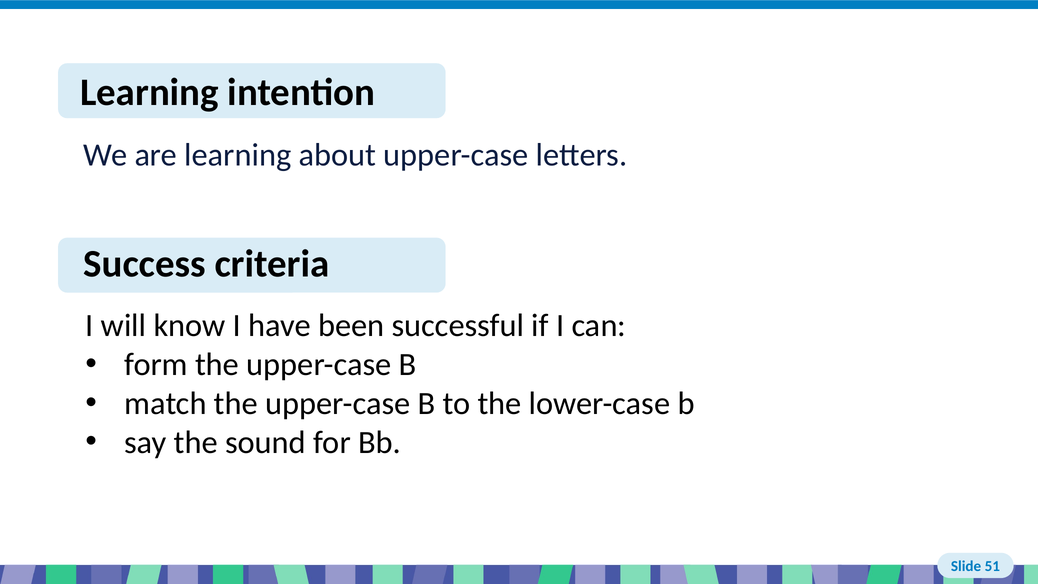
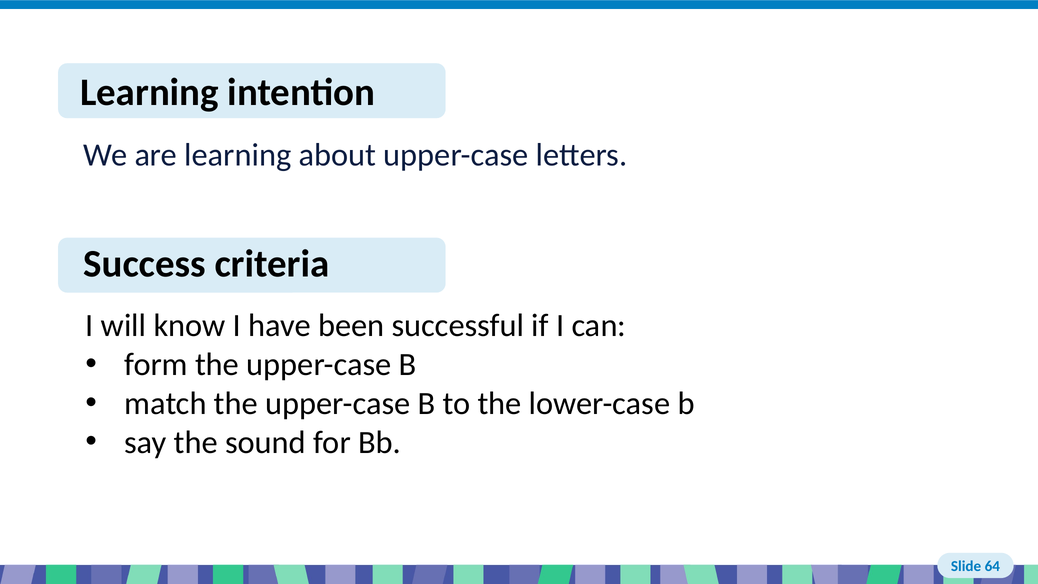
51: 51 -> 64
